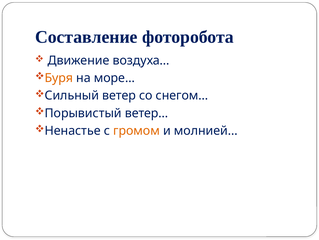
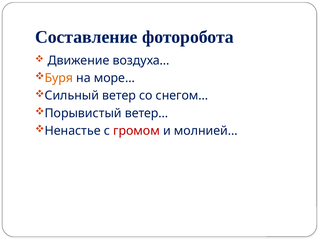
громом colour: orange -> red
